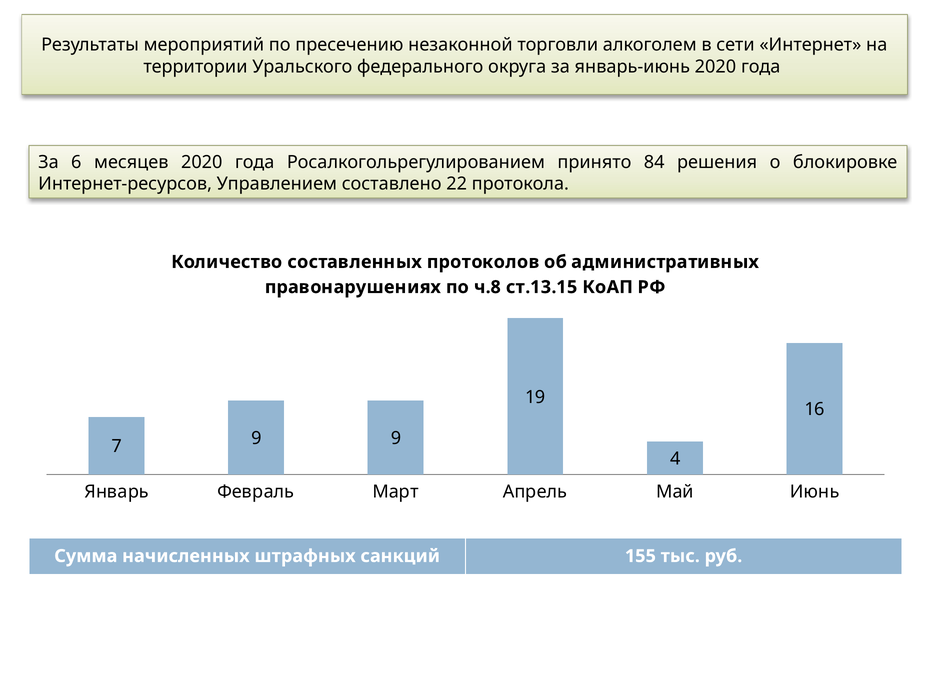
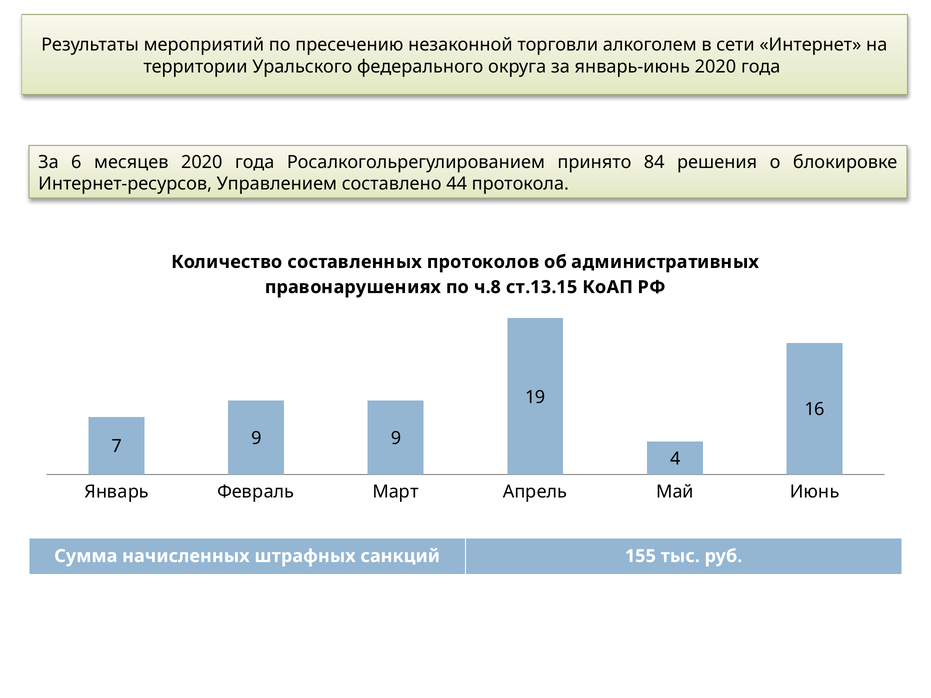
22: 22 -> 44
